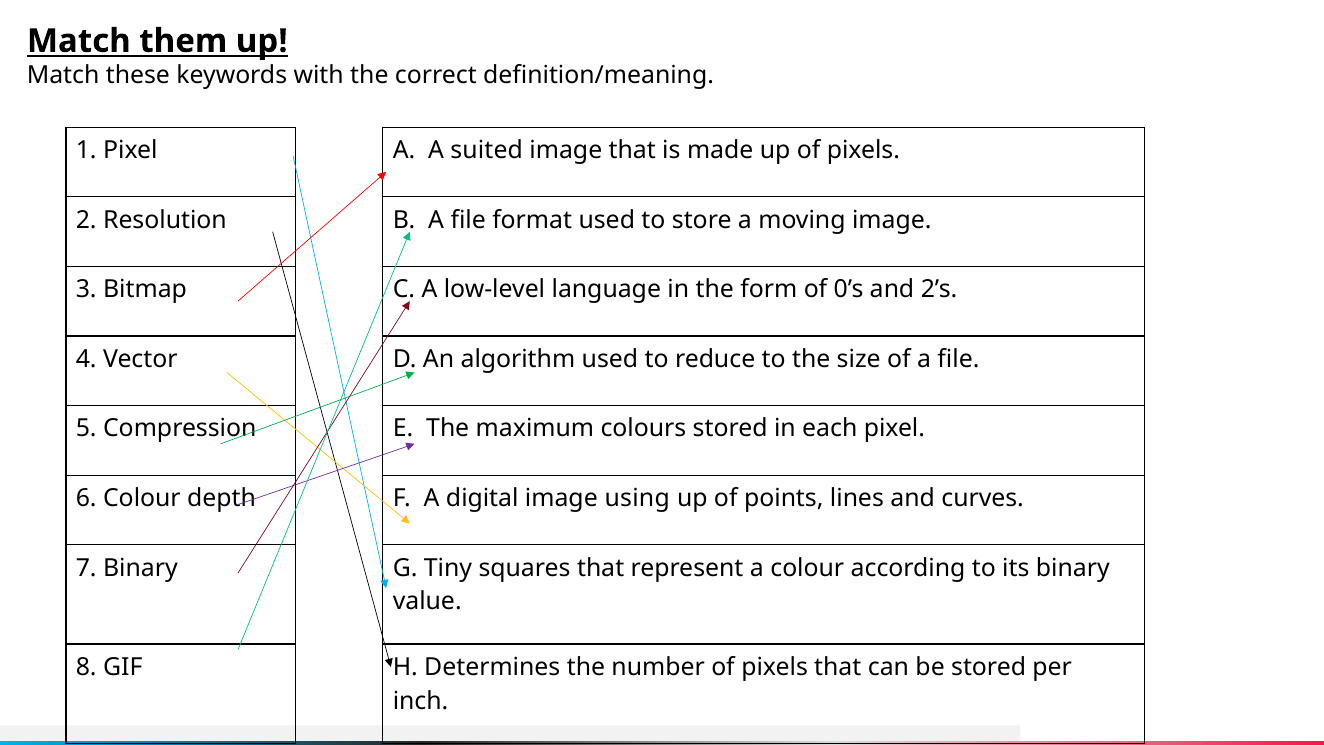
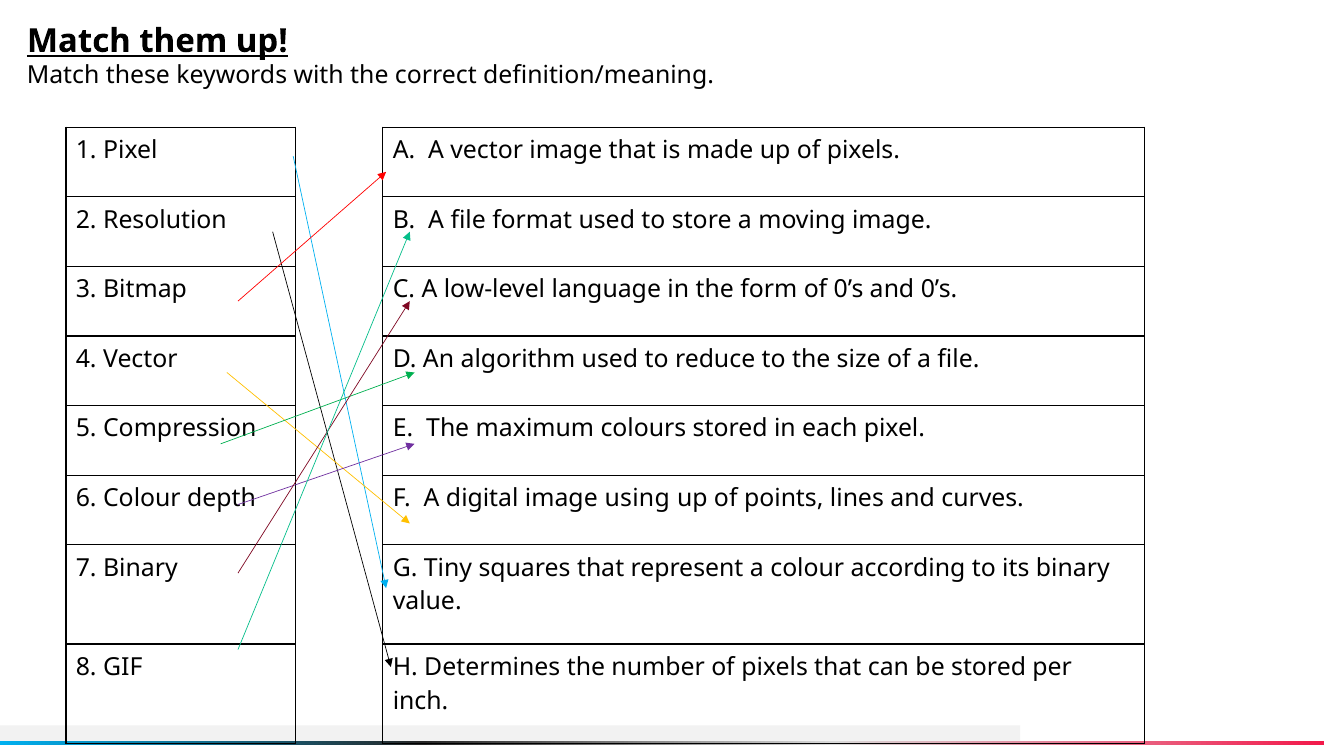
A suited: suited -> vector
and 2’s: 2’s -> 0’s
